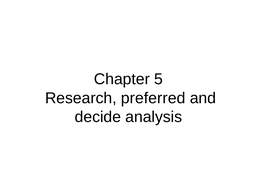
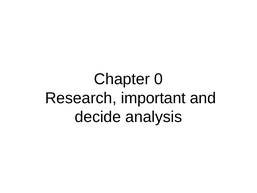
5: 5 -> 0
preferred: preferred -> important
